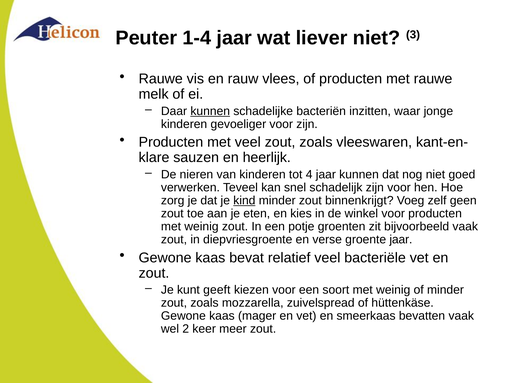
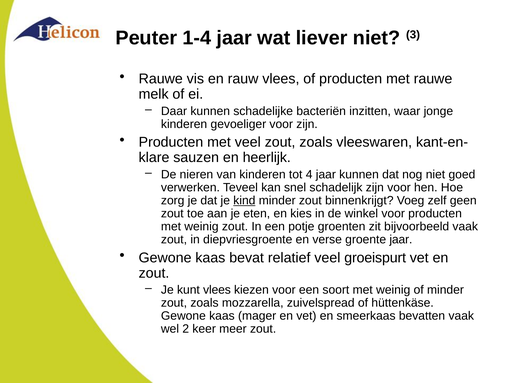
kunnen at (210, 111) underline: present -> none
bacteriële: bacteriële -> groeispurt
kunt geeft: geeft -> vlees
